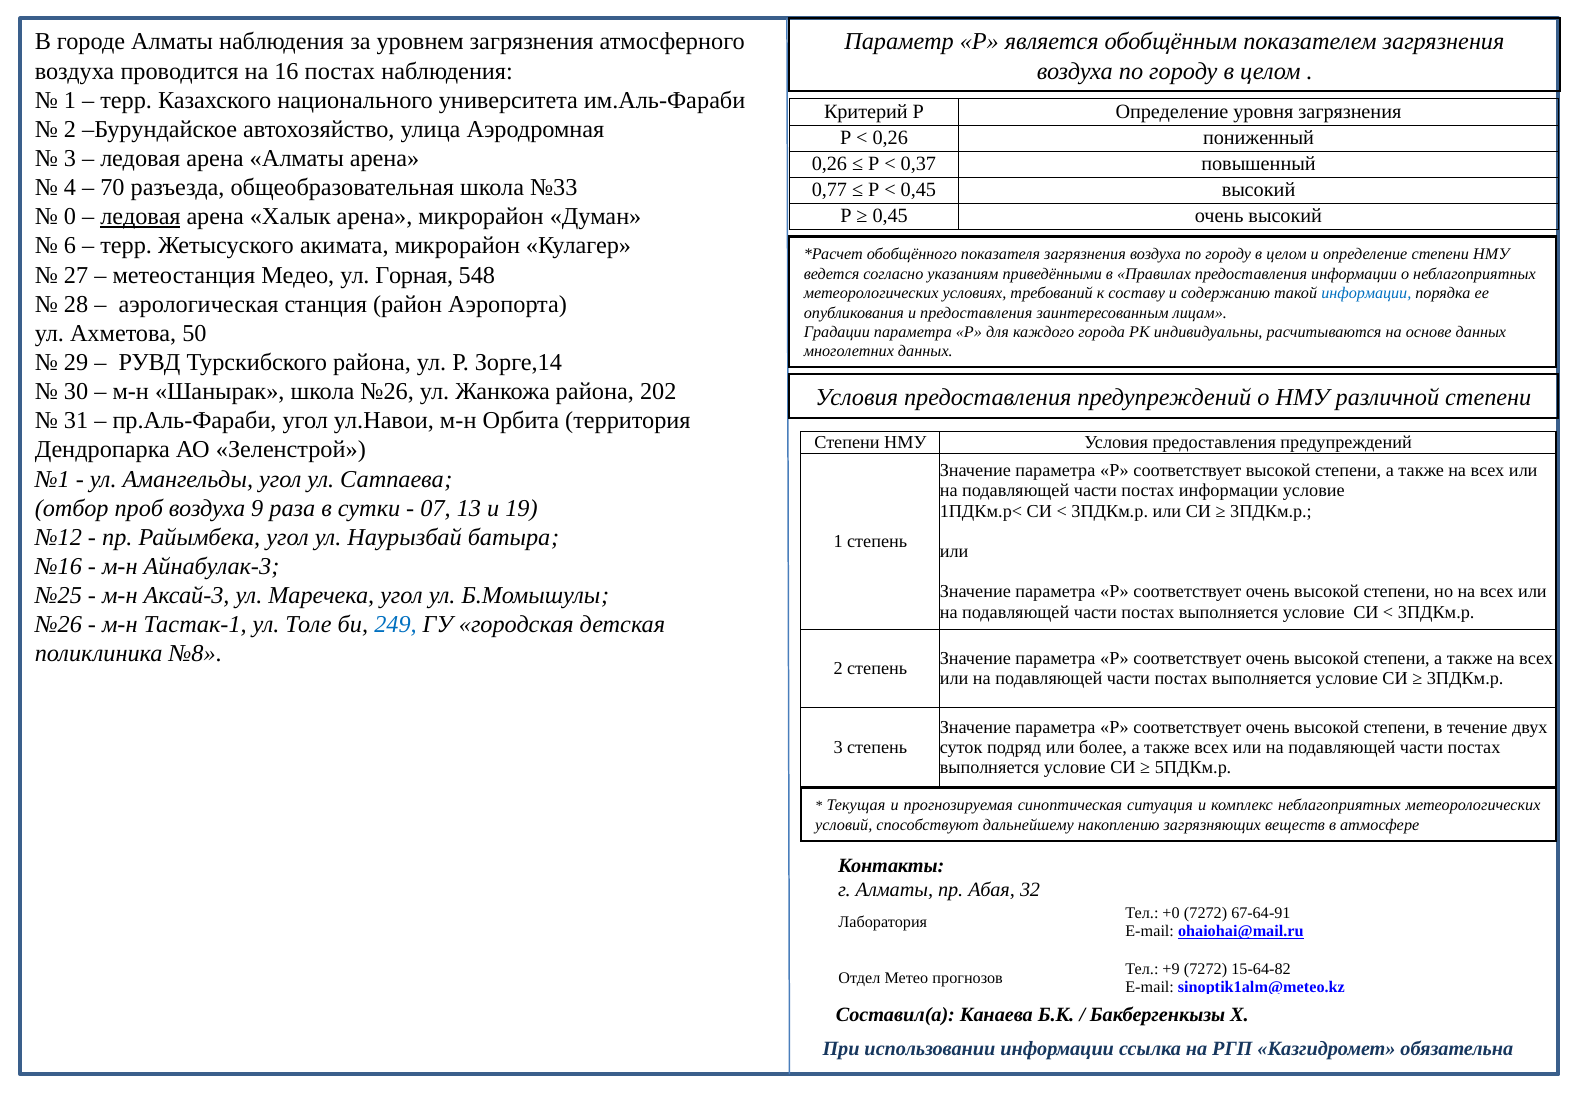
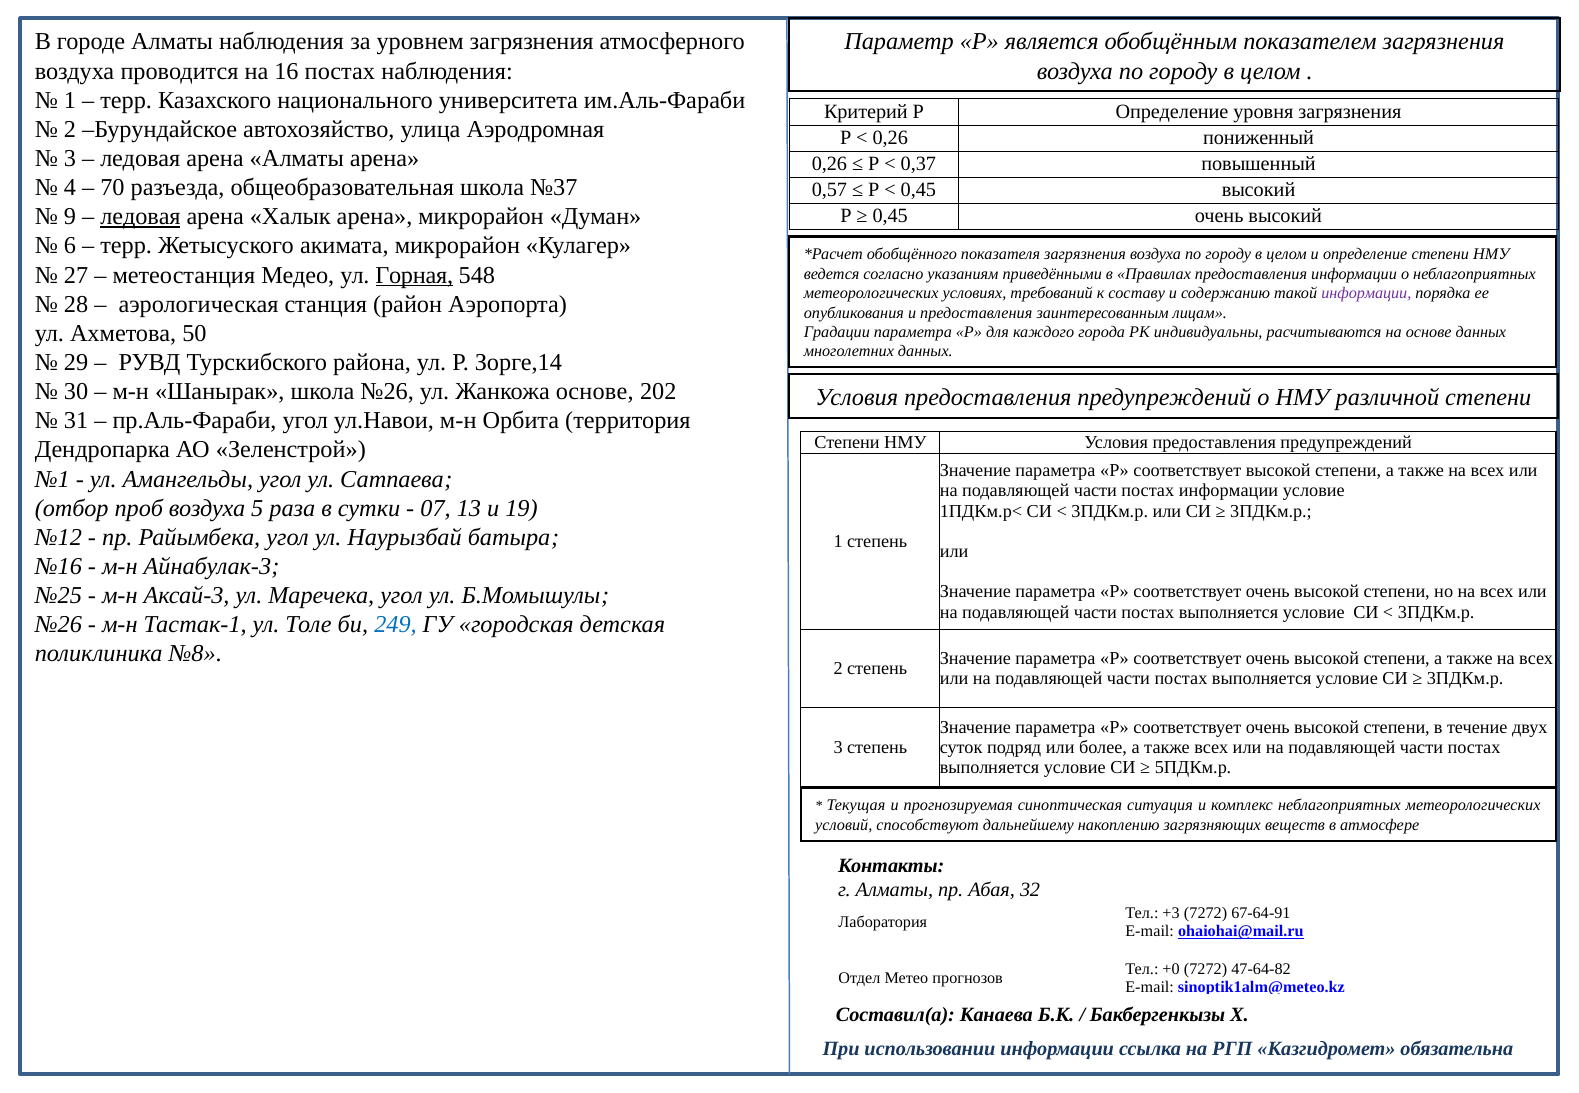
№33: №33 -> №37
0,77: 0,77 -> 0,57
0: 0 -> 9
Горная underline: none -> present
информации at (1366, 293) colour: blue -> purple
Жанкожа района: района -> основе
9: 9 -> 5
+0: +0 -> +3
+9: +9 -> +0
15-64-82: 15-64-82 -> 47-64-82
